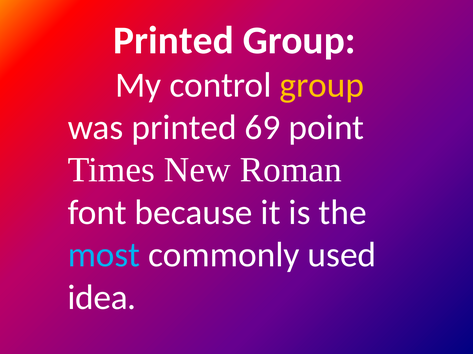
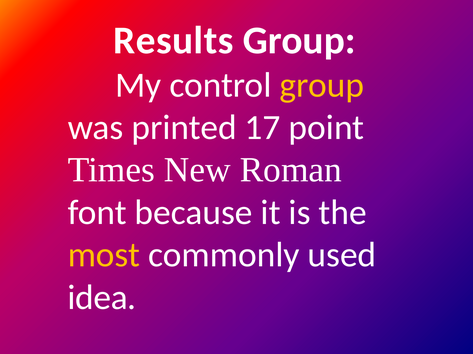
Printed at (173, 41): Printed -> Results
69: 69 -> 17
most colour: light blue -> yellow
